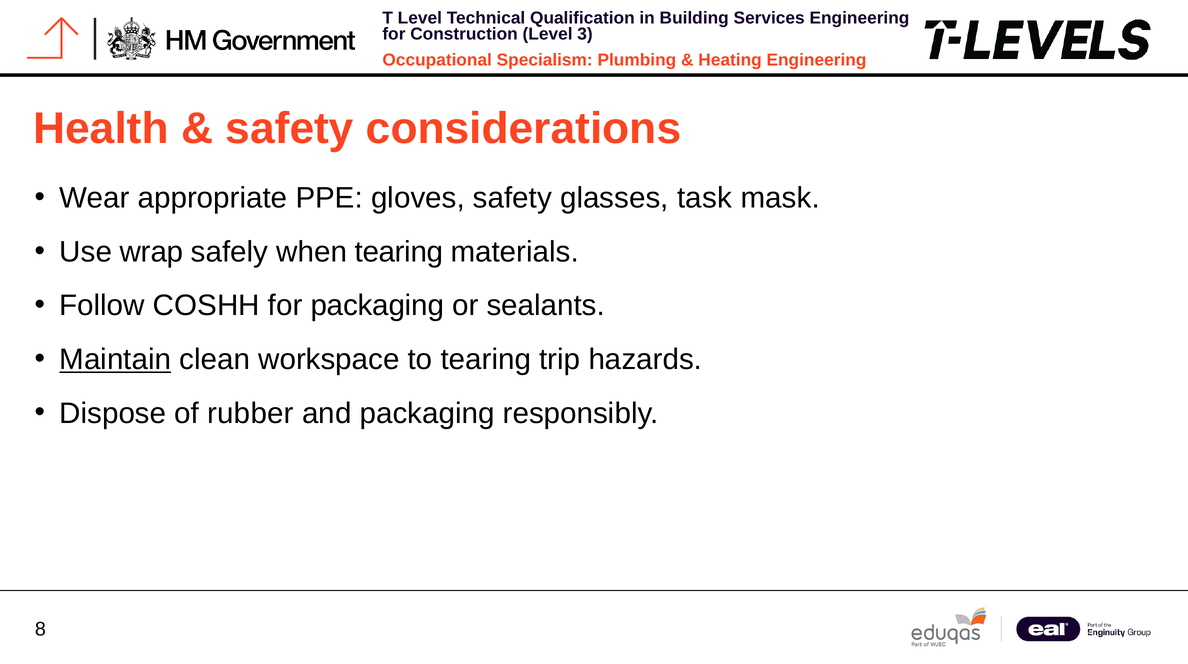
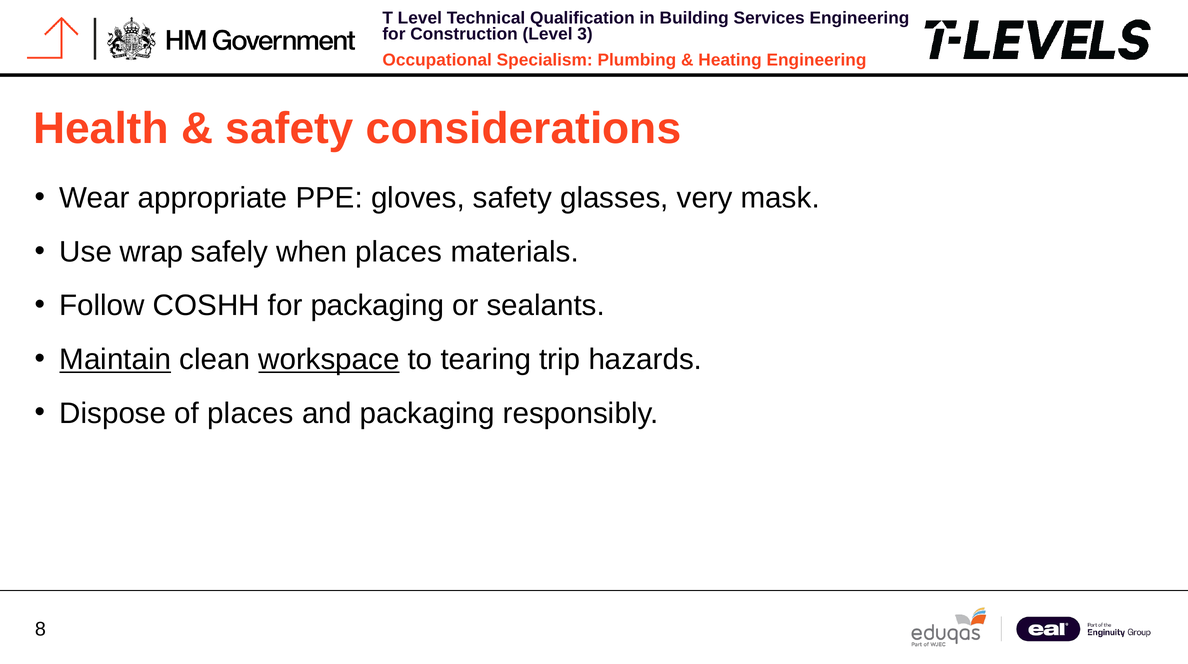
task: task -> very
when tearing: tearing -> places
workspace underline: none -> present
of rubber: rubber -> places
